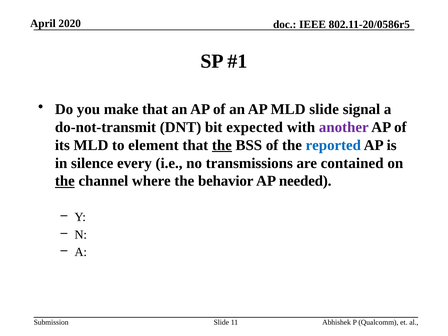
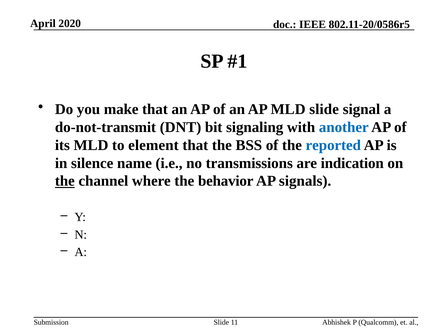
expected: expected -> signaling
another colour: purple -> blue
the at (222, 145) underline: present -> none
every: every -> name
contained: contained -> indication
needed: needed -> signals
